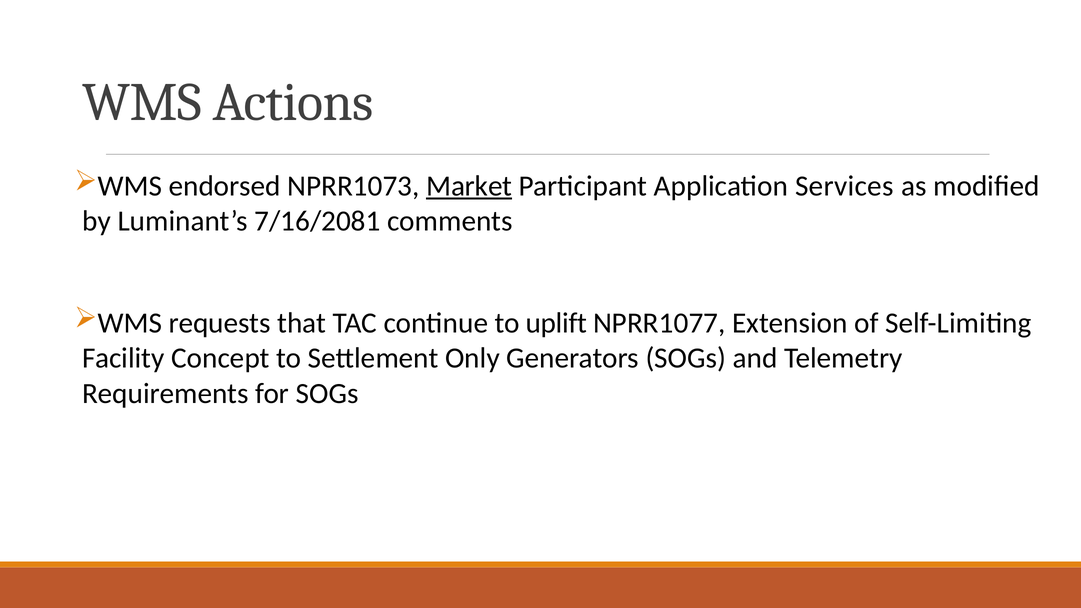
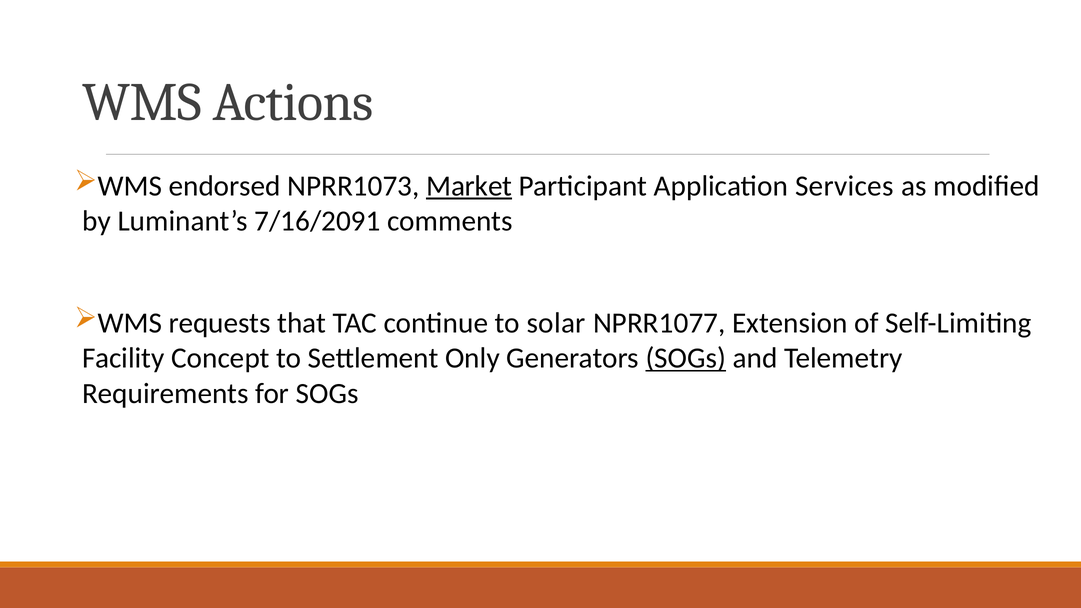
7/16/2081: 7/16/2081 -> 7/16/2091
uplift: uplift -> solar
SOGs at (686, 358) underline: none -> present
